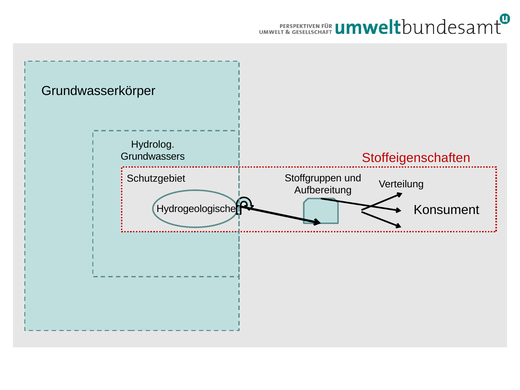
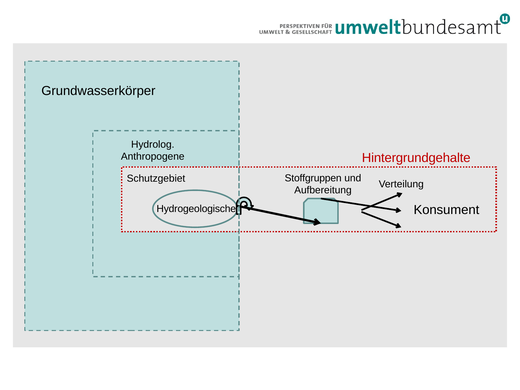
Grundwassers: Grundwassers -> Anthropogene
Stoffeigenschaften: Stoffeigenschaften -> Hintergrundgehalte
